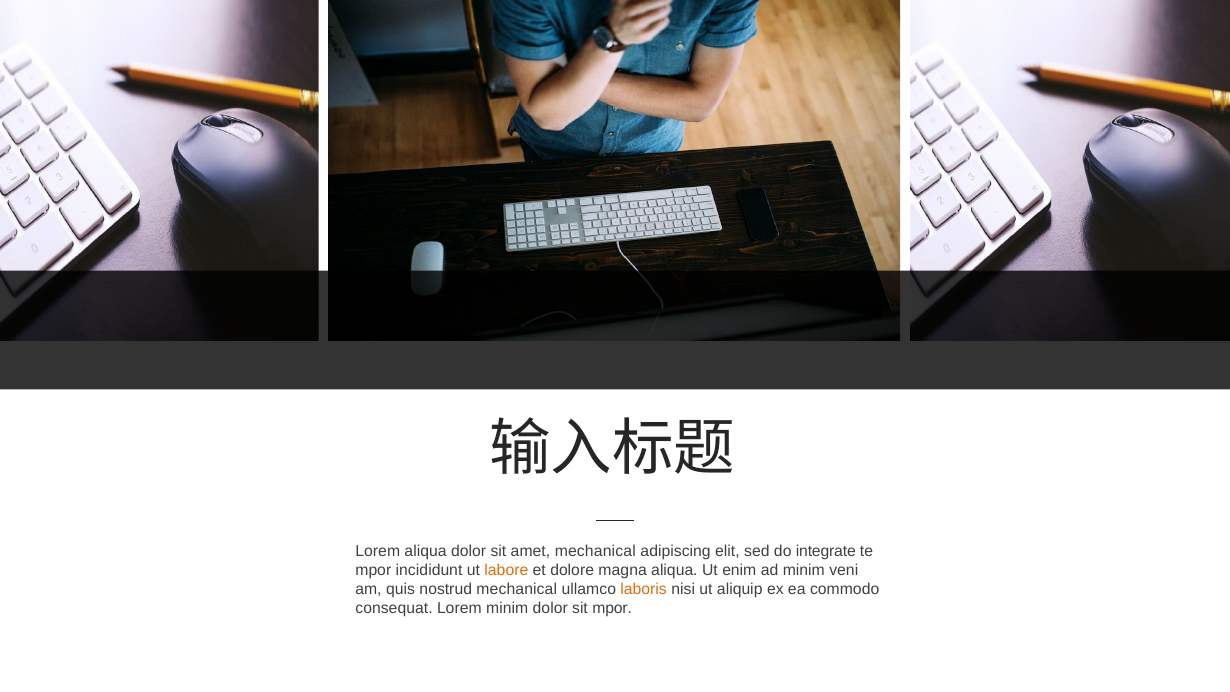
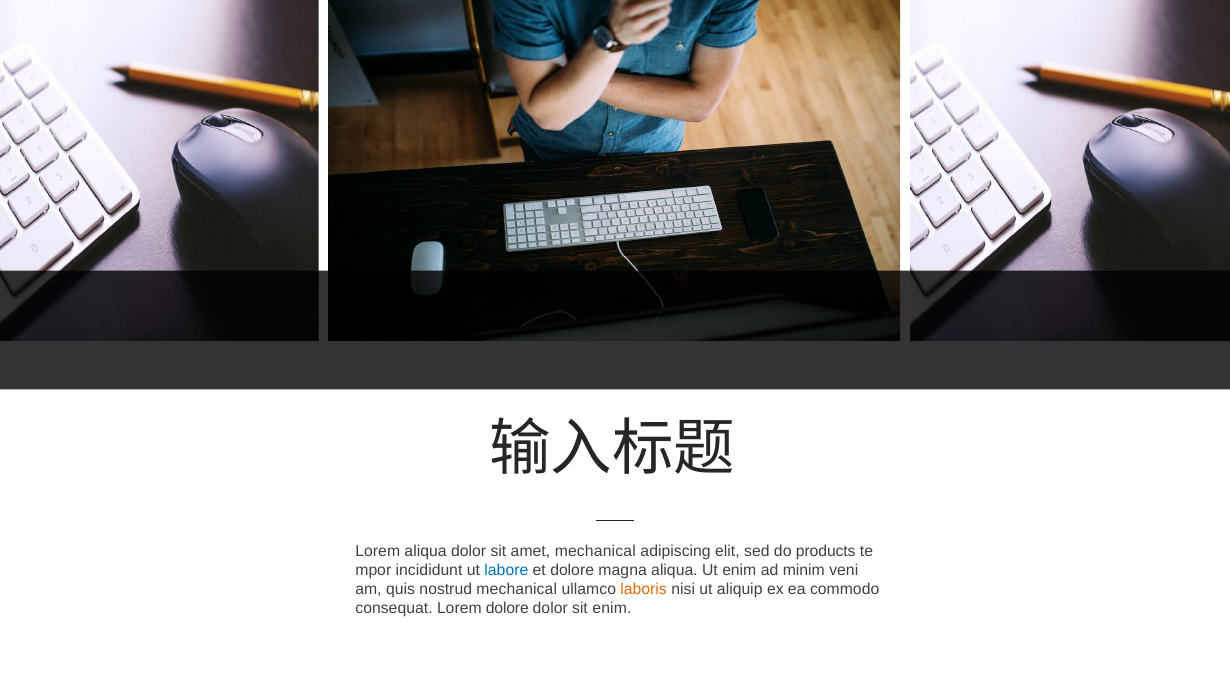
integrate: integrate -> products
labore colour: orange -> blue
Lorem minim: minim -> dolore
sit mpor: mpor -> enim
